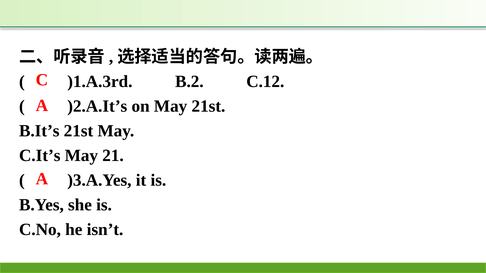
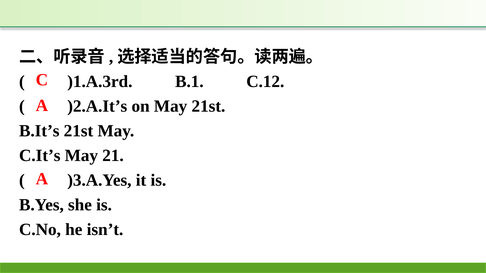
B.2: B.2 -> B.1
